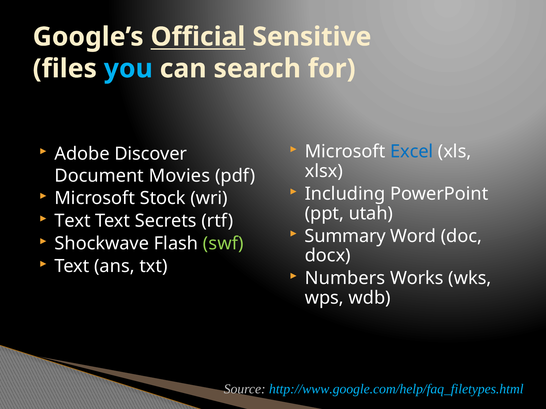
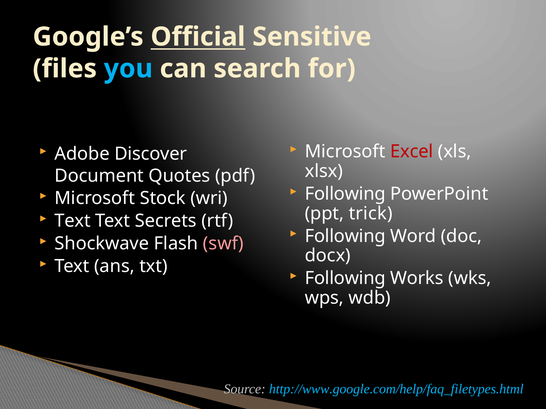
Excel colour: blue -> red
Movies: Movies -> Quotes
Including at (345, 194): Including -> Following
utah: utah -> trick
Summary at (345, 236): Summary -> Following
swf colour: light green -> pink
Numbers at (345, 279): Numbers -> Following
